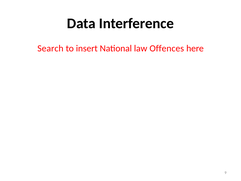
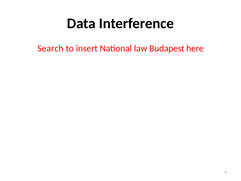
Offences: Offences -> Budapest
